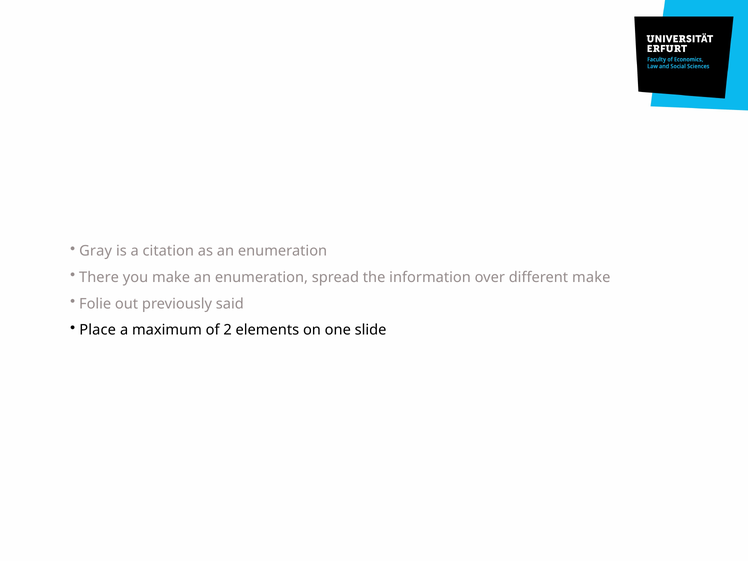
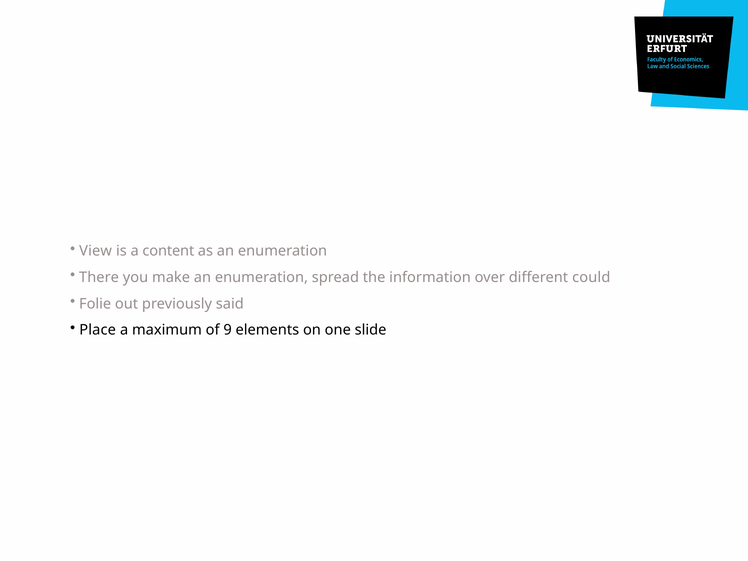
Gray: Gray -> View
citation: citation -> content
different make: make -> could
2: 2 -> 9
